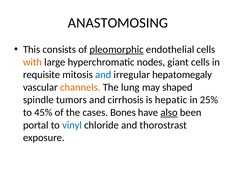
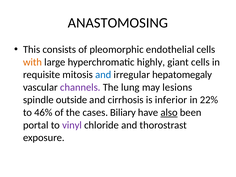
pleomorphic underline: present -> none
nodes: nodes -> highly
channels colour: orange -> purple
shaped: shaped -> lesions
tumors: tumors -> outside
hepatic: hepatic -> inferior
25%: 25% -> 22%
45%: 45% -> 46%
Bones: Bones -> Biliary
vinyl colour: blue -> purple
